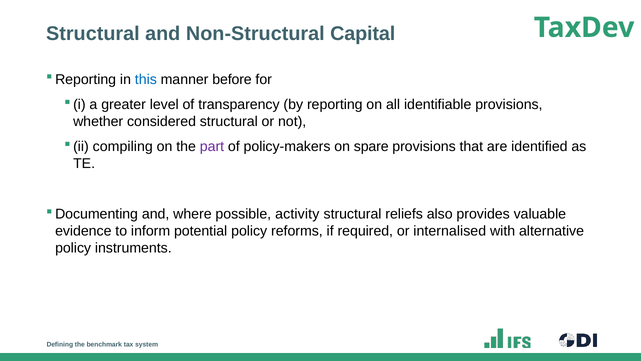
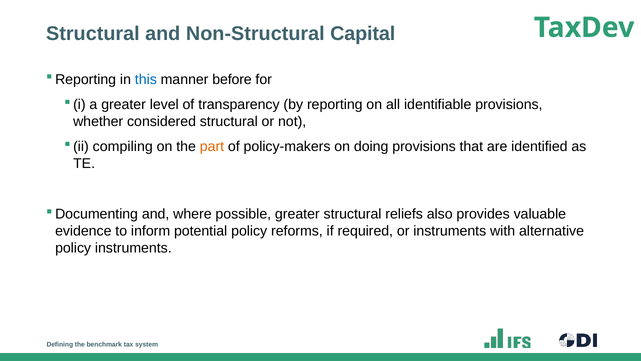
part colour: purple -> orange
spare: spare -> doing
possible activity: activity -> greater
or internalised: internalised -> instruments
